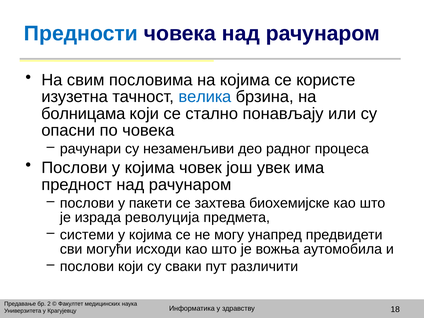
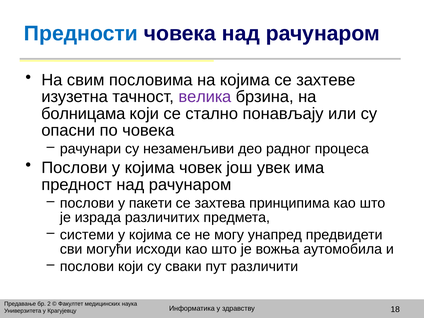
користе: користе -> захтеве
велика colour: blue -> purple
биохемијске: биохемијске -> принципима
револуција: револуција -> различитих
